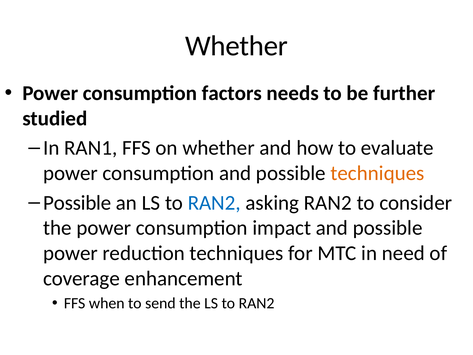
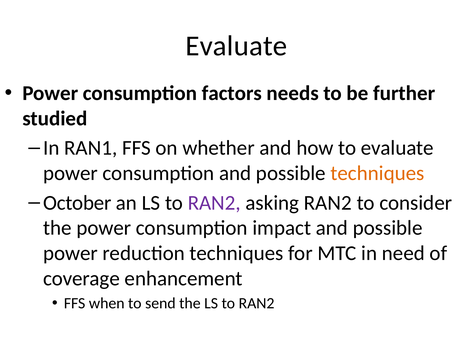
Whether at (237, 46): Whether -> Evaluate
Possible at (77, 203): Possible -> October
RAN2 at (214, 203) colour: blue -> purple
